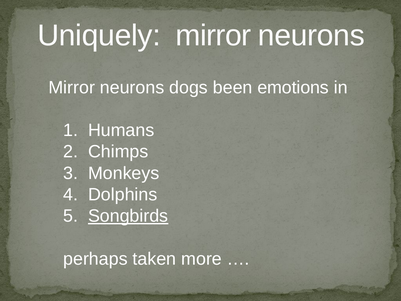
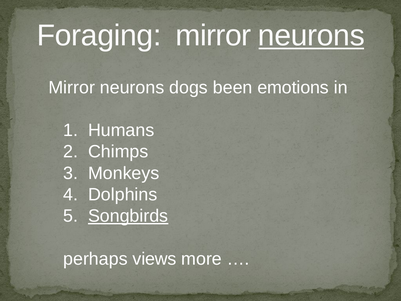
Uniquely: Uniquely -> Foraging
neurons at (311, 36) underline: none -> present
taken: taken -> views
